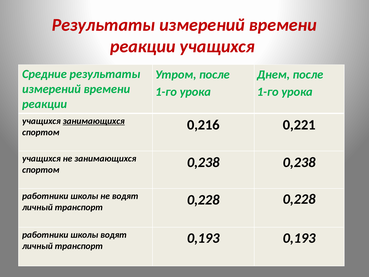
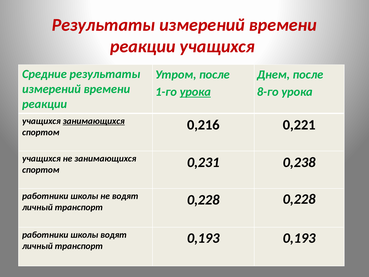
урока at (195, 92) underline: none -> present
1-го at (268, 92): 1-го -> 8-го
спортом 0,238: 0,238 -> 0,231
